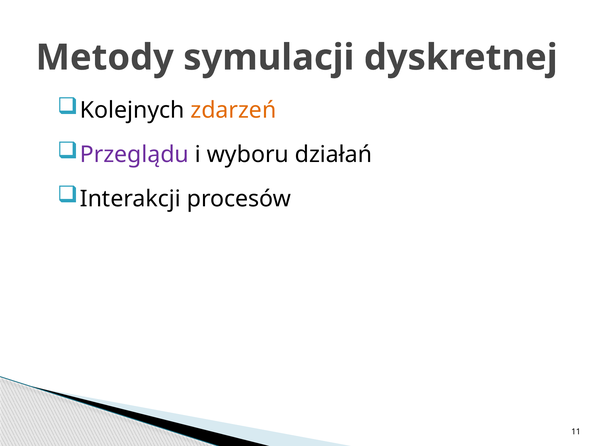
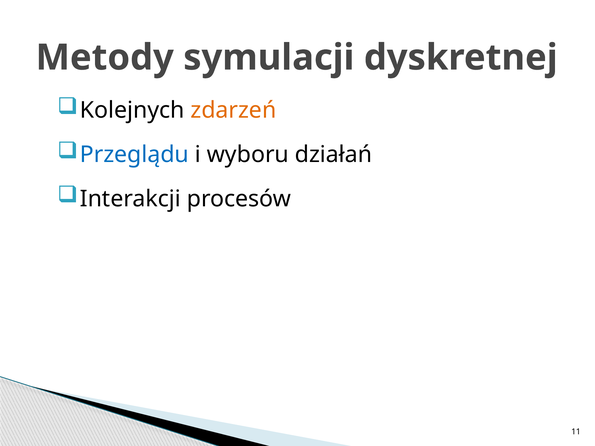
Przeglądu colour: purple -> blue
